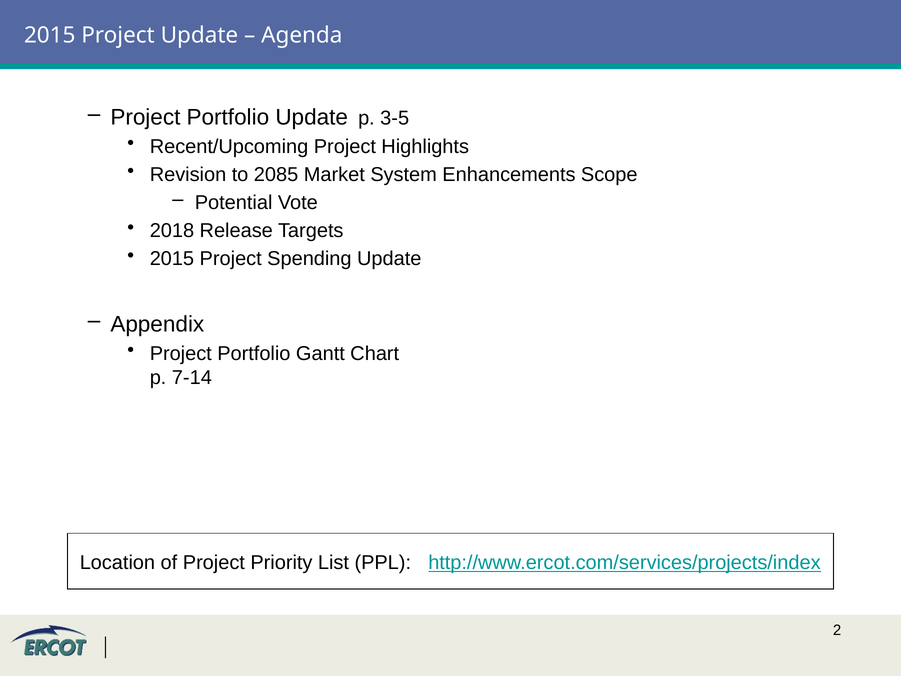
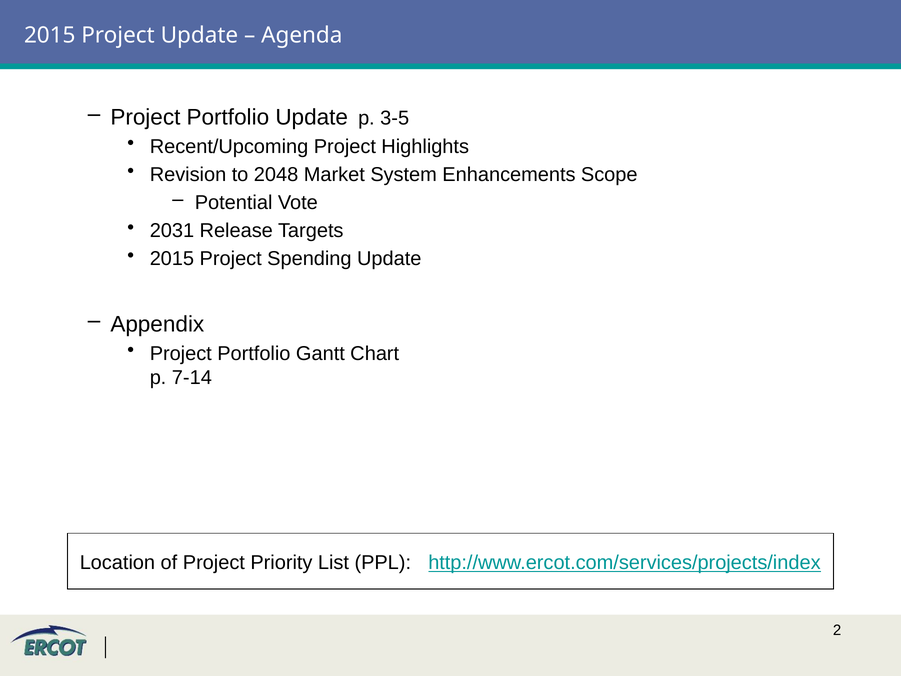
2085: 2085 -> 2048
2018: 2018 -> 2031
